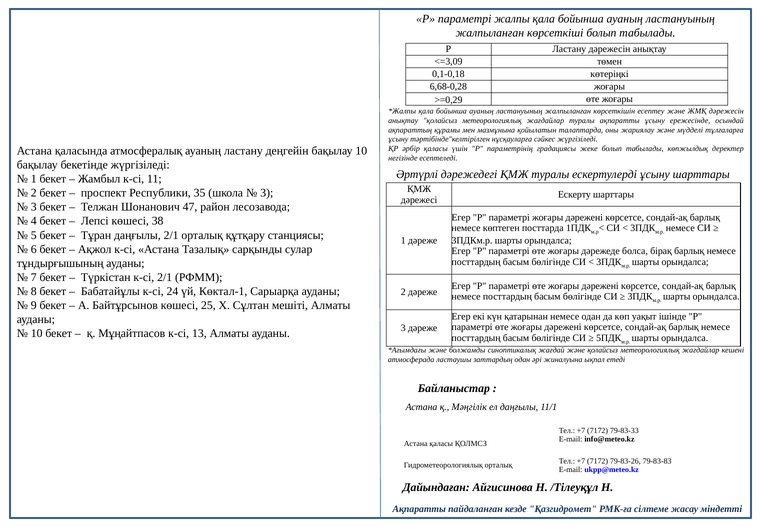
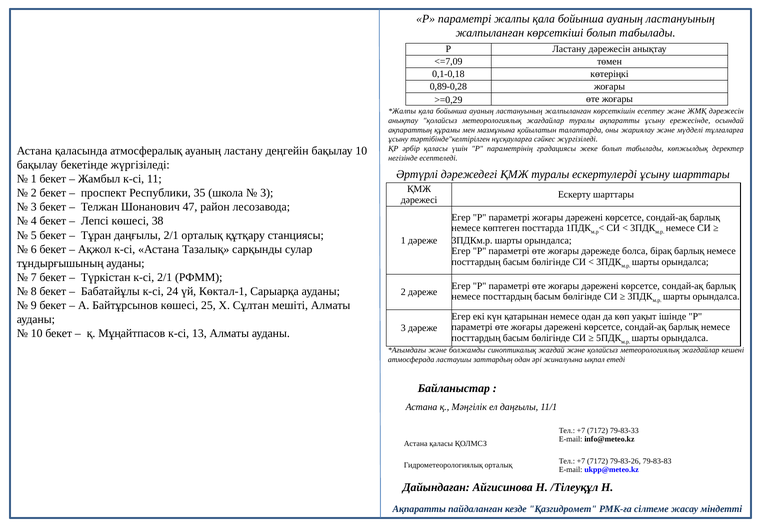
<=3,09: <=3,09 -> <=7,09
6,68-0,28: 6,68-0,28 -> 0,89-0,28
